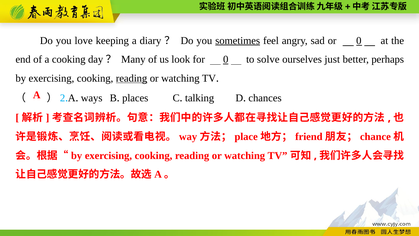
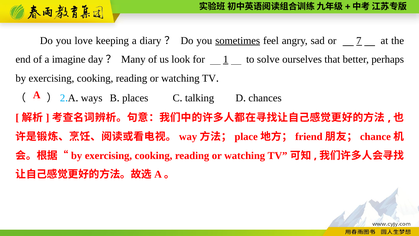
or 0: 0 -> 7
a cooking: cooking -> imagine
for 0: 0 -> 1
just: just -> that
reading at (132, 78) underline: present -> none
